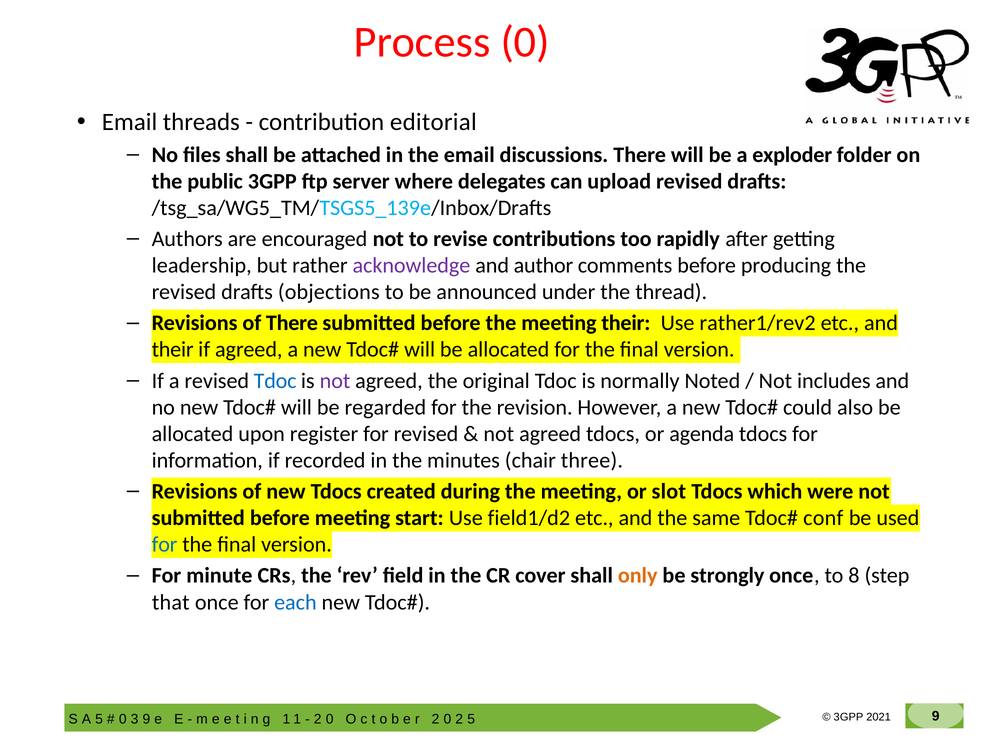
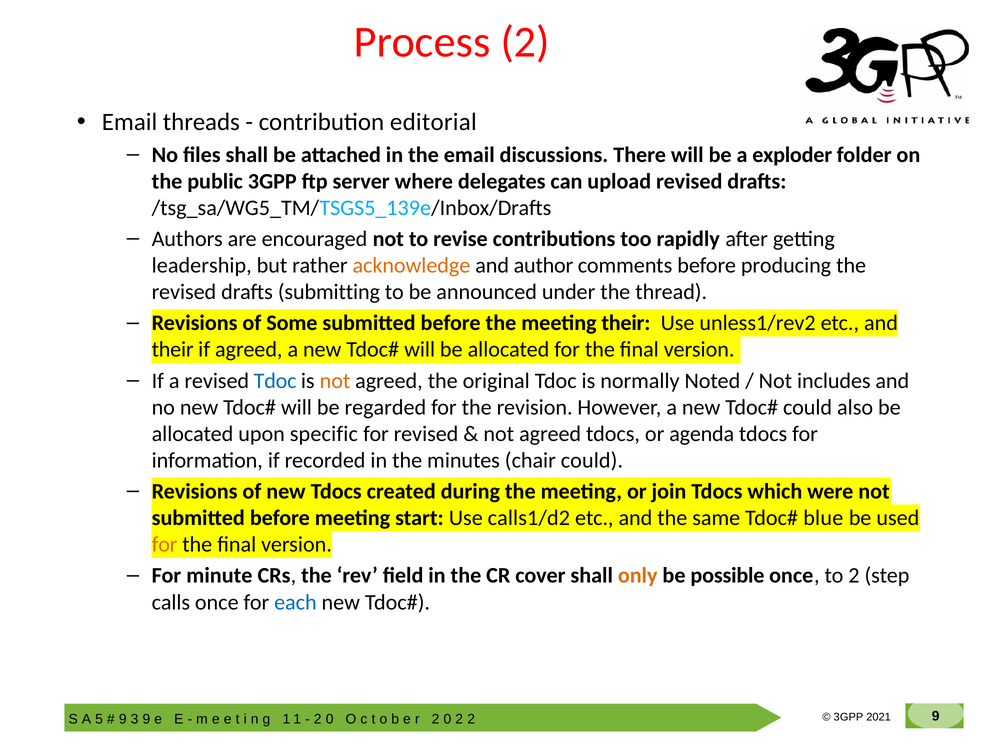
Process 0: 0 -> 2
acknowledge colour: purple -> orange
objections: objections -> submitting
of There: There -> Some
rather1/rev2: rather1/rev2 -> unless1/rev2
not at (335, 381) colour: purple -> orange
register: register -> specific
chair three: three -> could
slot: slot -> join
field1/d2: field1/d2 -> calls1/d2
conf: conf -> blue
for at (165, 545) colour: blue -> orange
strongly: strongly -> possible
to 8: 8 -> 2
that: that -> calls
0 at (123, 720): 0 -> 9
5 at (471, 720): 5 -> 2
